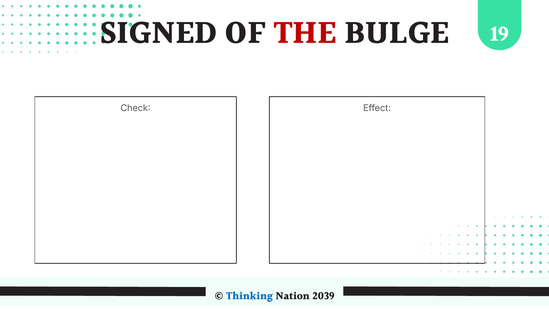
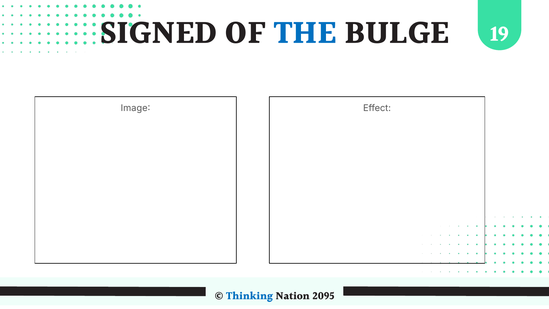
THE colour: red -> blue
Check: Check -> Image
2039: 2039 -> 2095
